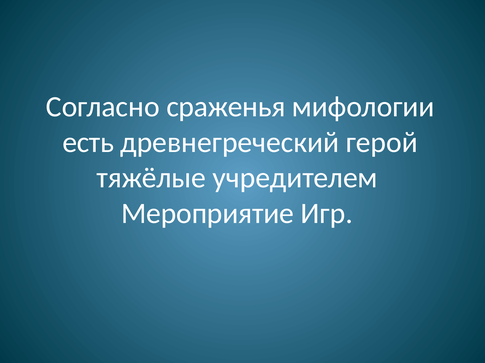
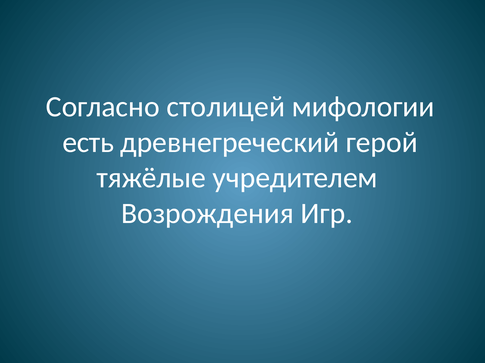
сраженья: сраженья -> столицей
Мероприятие: Мероприятие -> Возрождения
